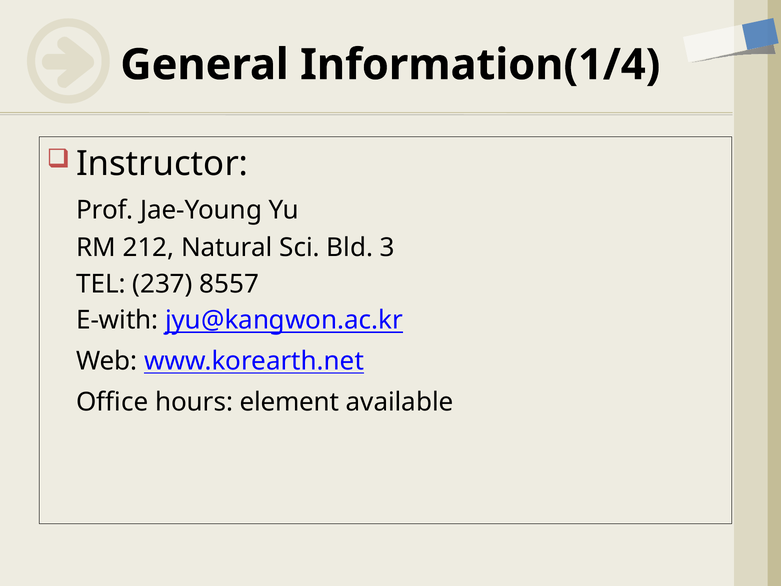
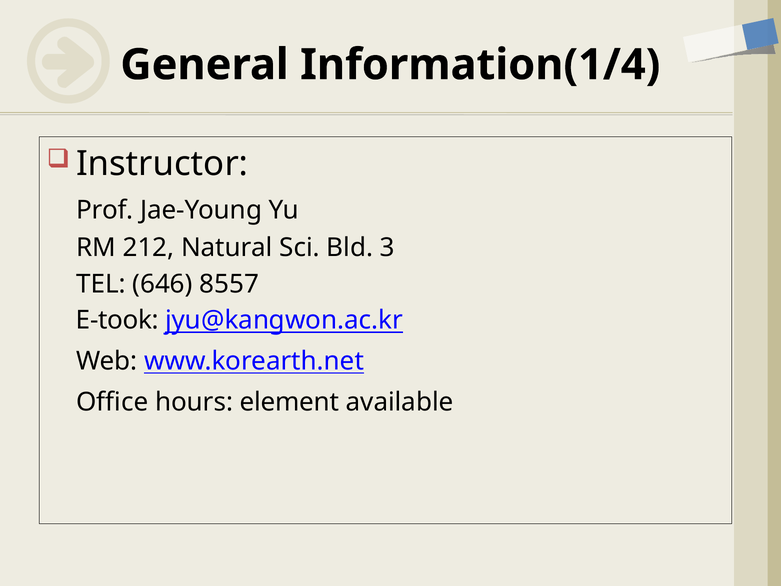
237: 237 -> 646
E-with: E-with -> E-took
